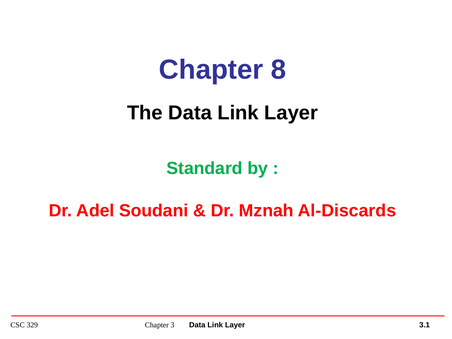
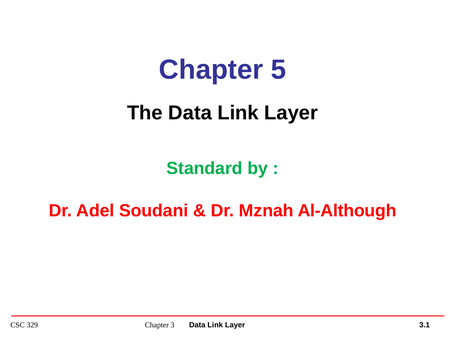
8: 8 -> 5
Al-Discards: Al-Discards -> Al-Although
